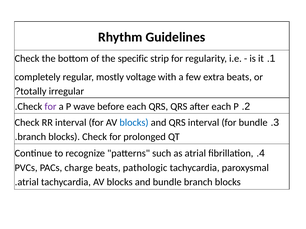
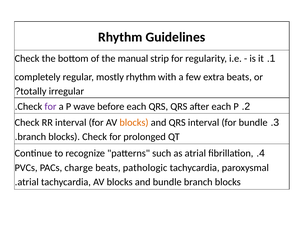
specific: specific -> manual
mostly voltage: voltage -> rhythm
blocks at (134, 123) colour: blue -> orange
